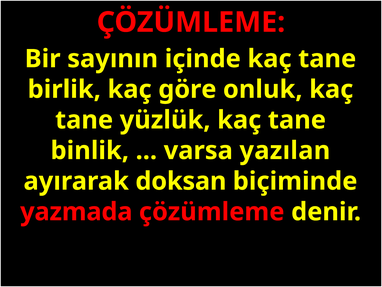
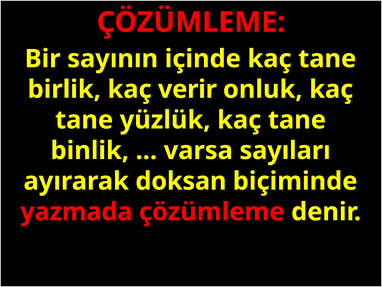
göre: göre -> verir
yazılan: yazılan -> sayıları
